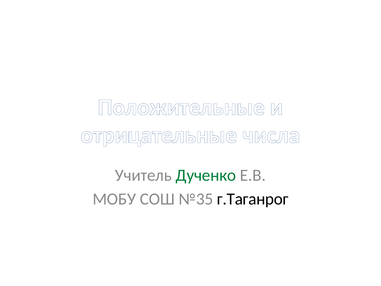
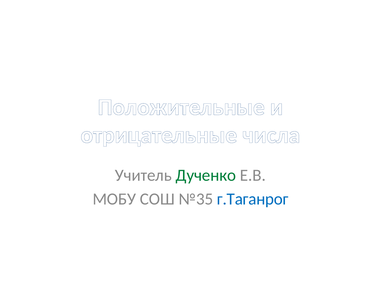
г.Таганрог colour: black -> blue
